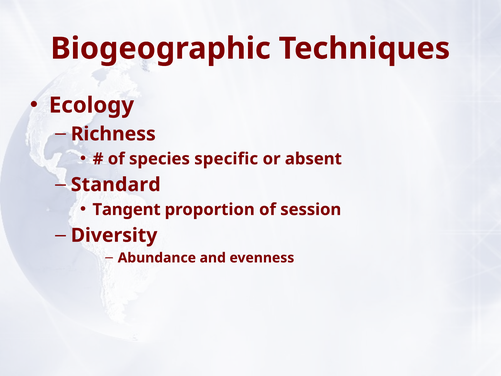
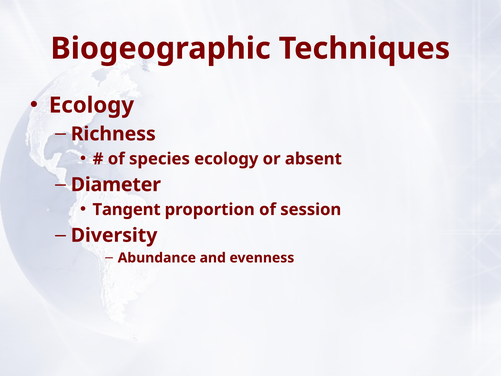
species specific: specific -> ecology
Standard: Standard -> Diameter
